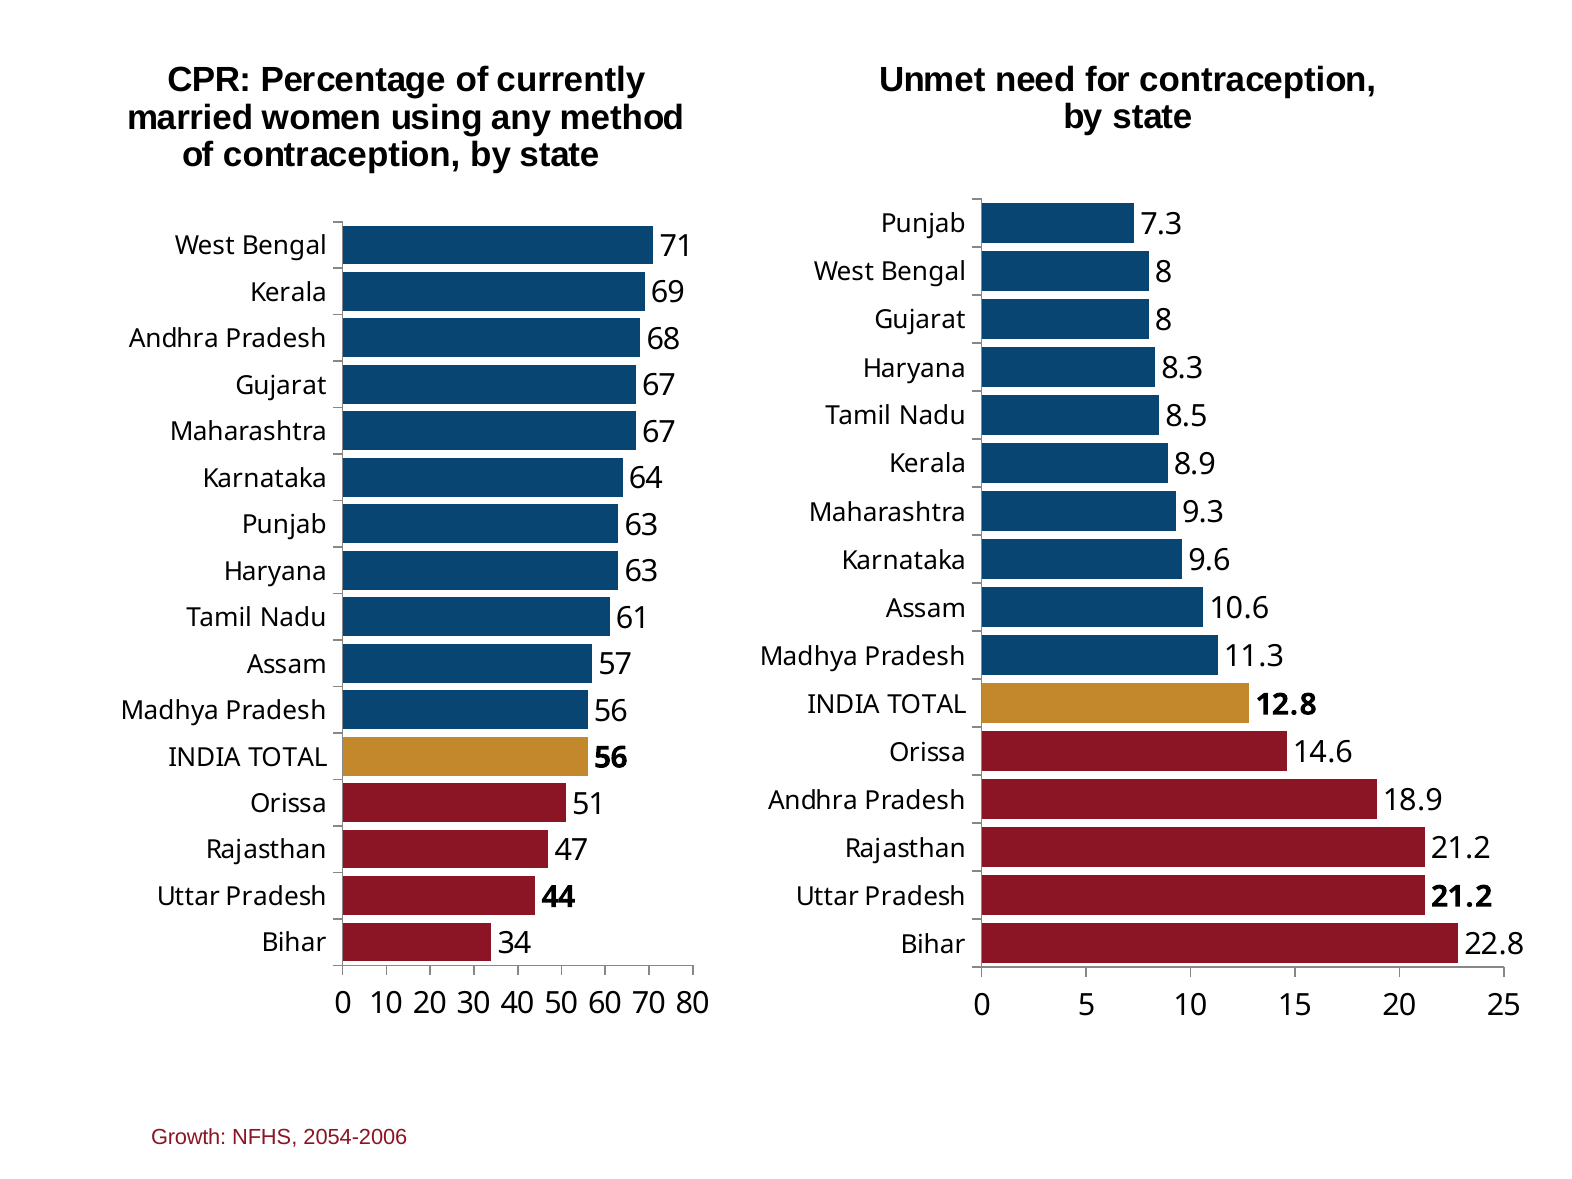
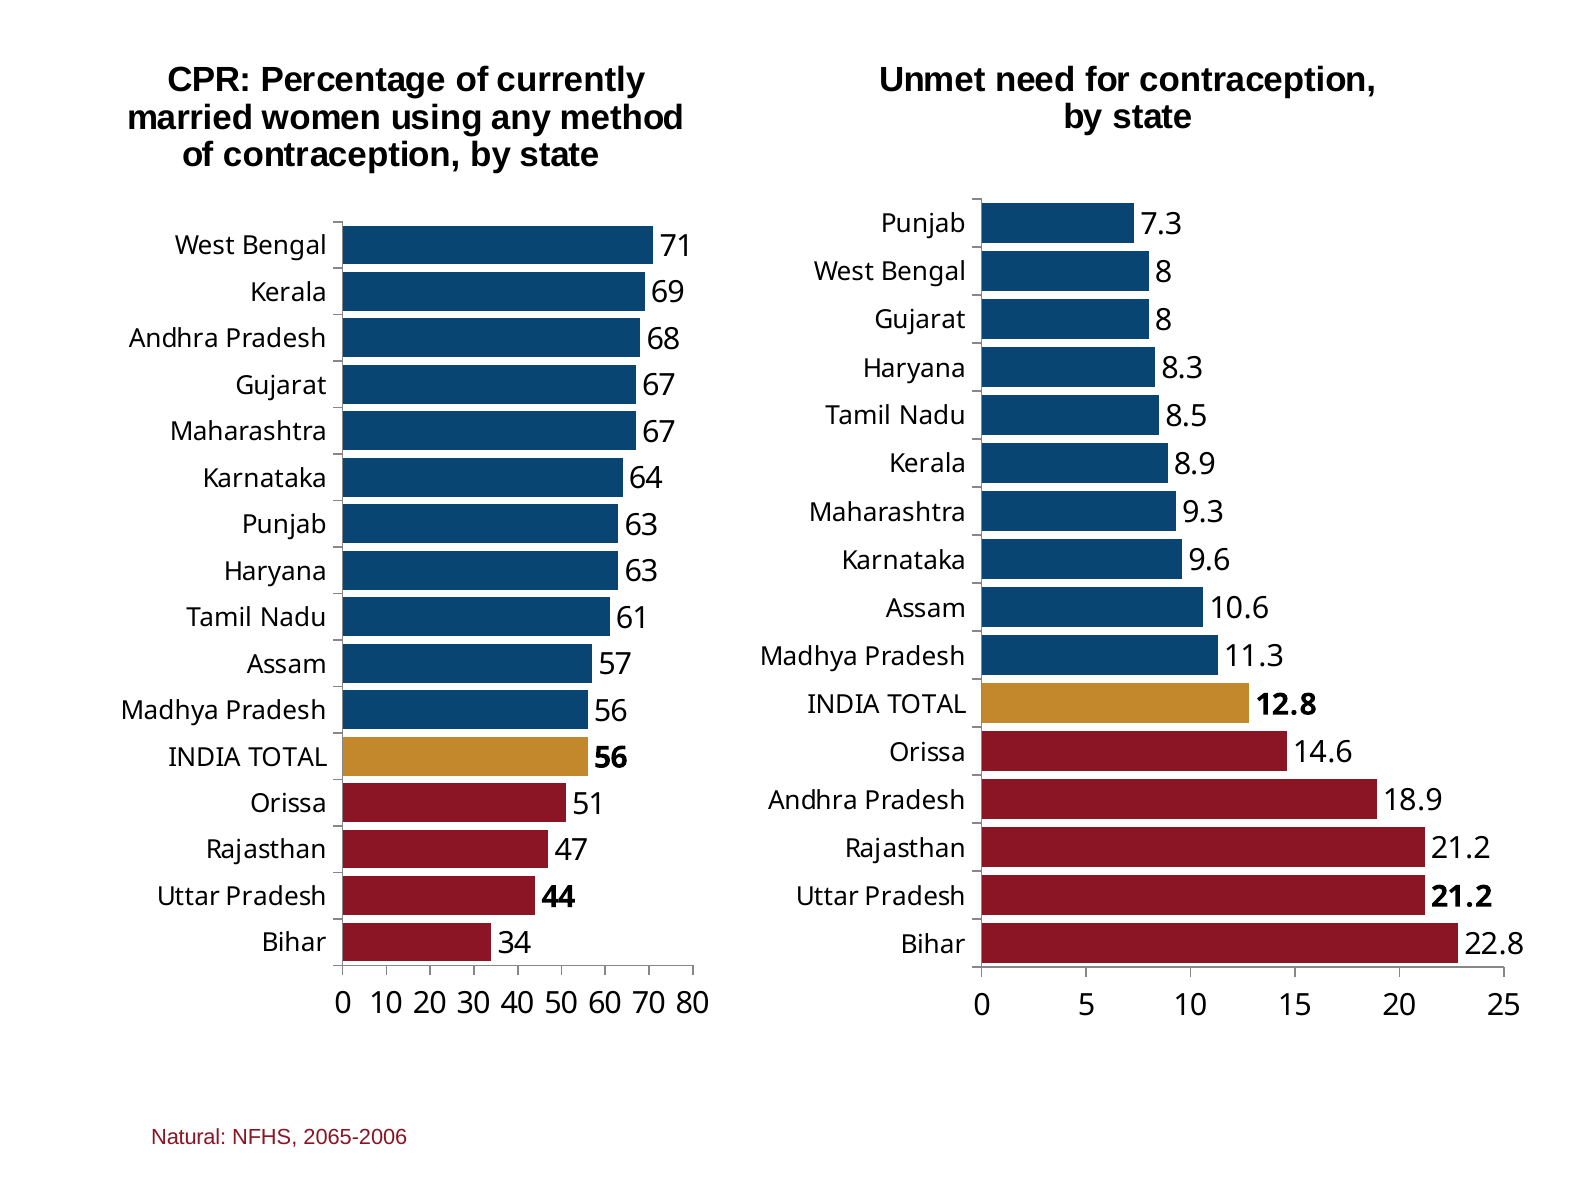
Growth: Growth -> Natural
2054-2006: 2054-2006 -> 2065-2006
